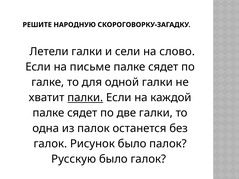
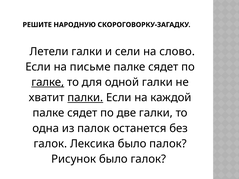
галке underline: none -> present
Рисунок: Рисунок -> Лексика
Русскую: Русскую -> Рисунок
